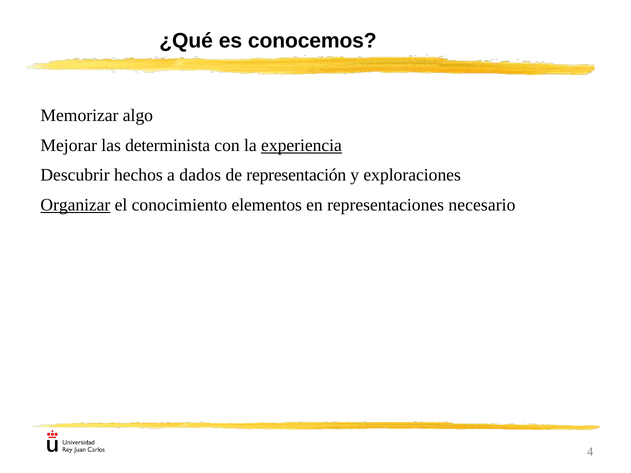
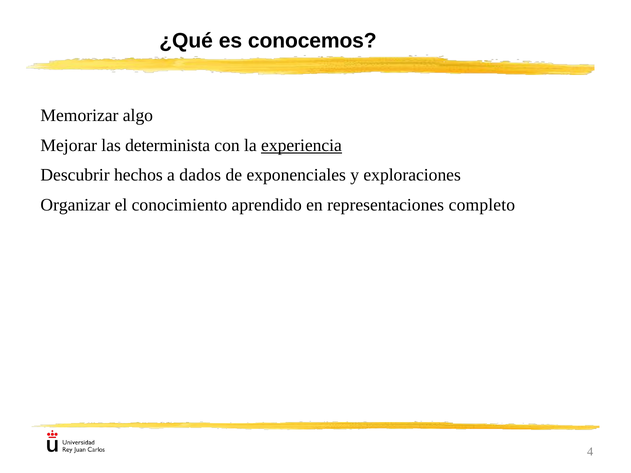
representación: representación -> exponenciales
Organizar underline: present -> none
elementos: elementos -> aprendido
necesario: necesario -> completo
